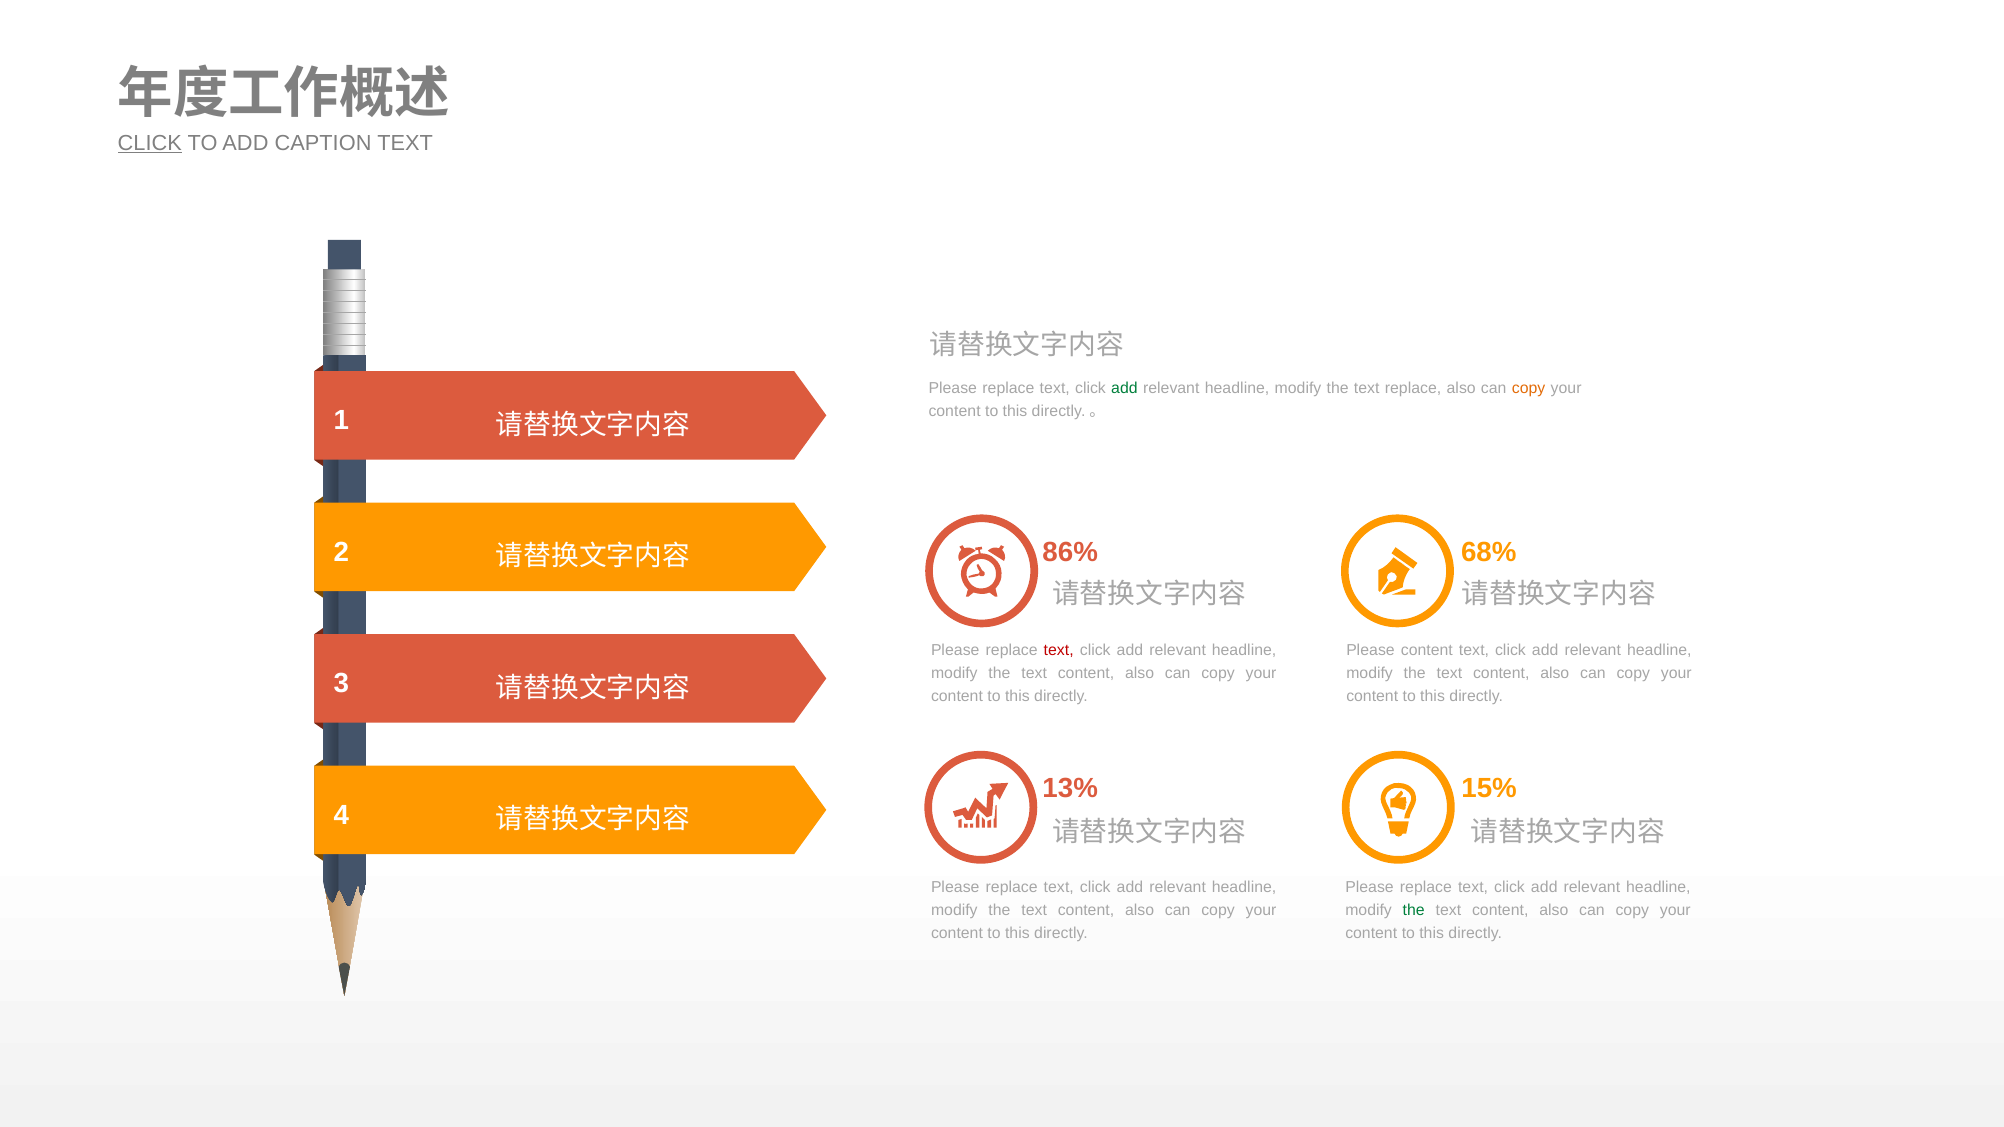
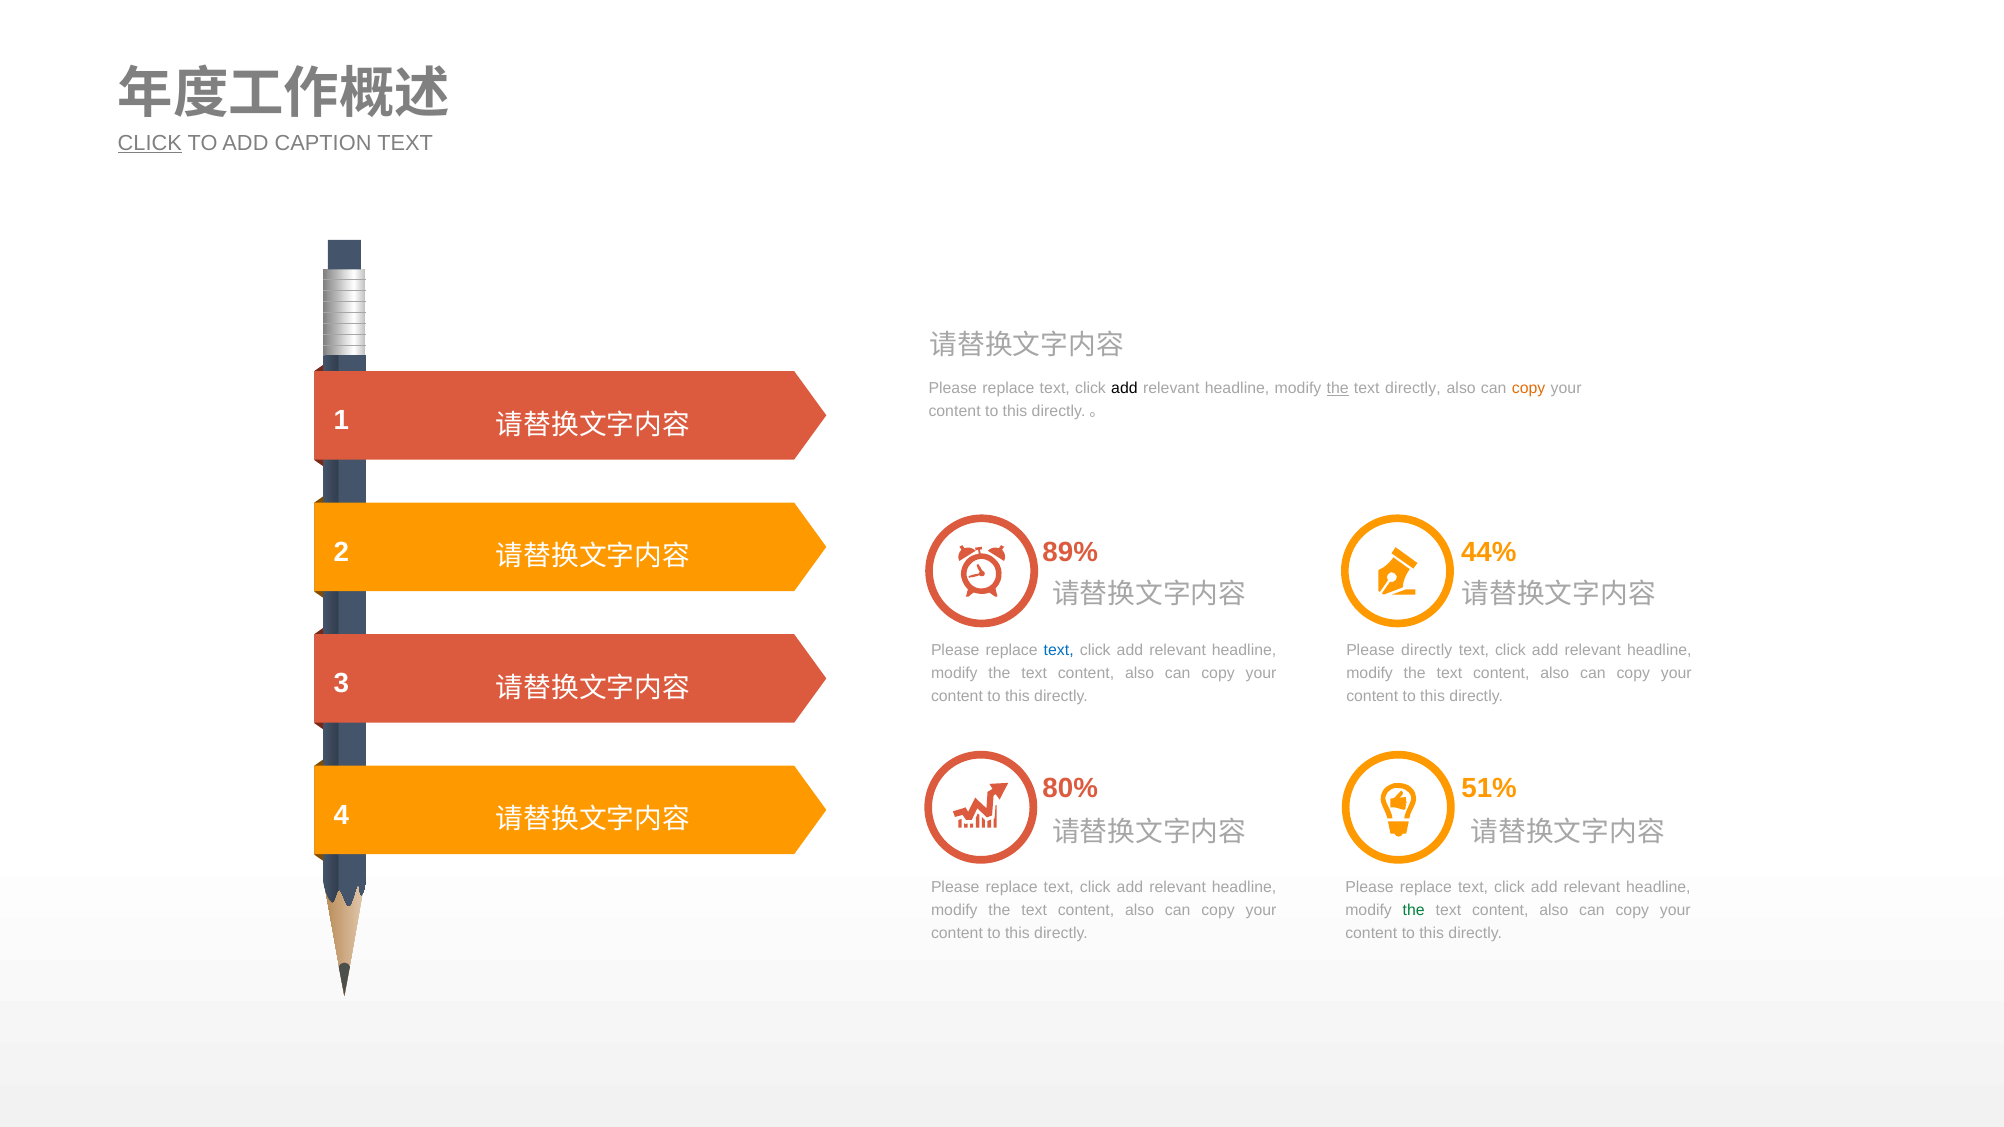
add at (1124, 388) colour: green -> black
the at (1338, 388) underline: none -> present
text replace: replace -> directly
86%: 86% -> 89%
68%: 68% -> 44%
text at (1059, 650) colour: red -> blue
Please content: content -> directly
13%: 13% -> 80%
15%: 15% -> 51%
